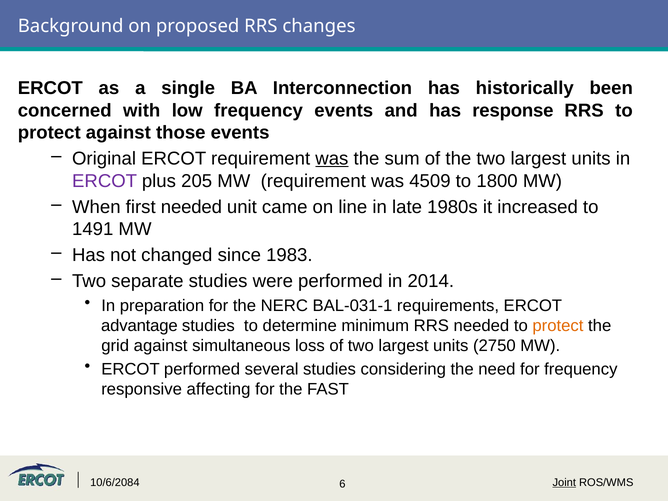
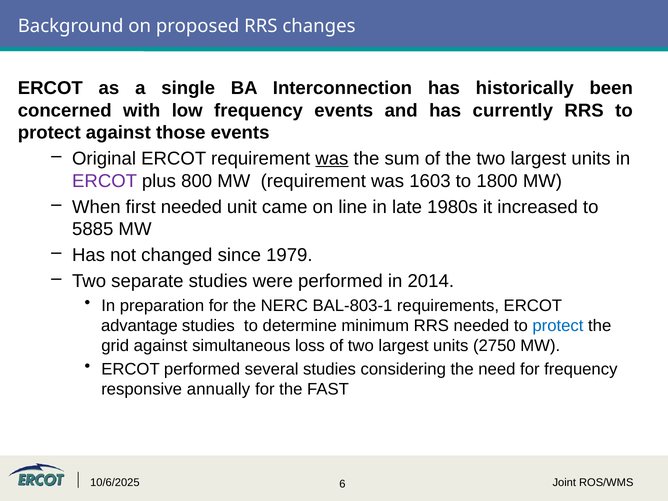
response: response -> currently
205: 205 -> 800
4509: 4509 -> 1603
1491: 1491 -> 5885
1983: 1983 -> 1979
BAL-031-1: BAL-031-1 -> BAL-803-1
protect at (558, 326) colour: orange -> blue
affecting: affecting -> annually
10/6/2084: 10/6/2084 -> 10/6/2025
Joint underline: present -> none
